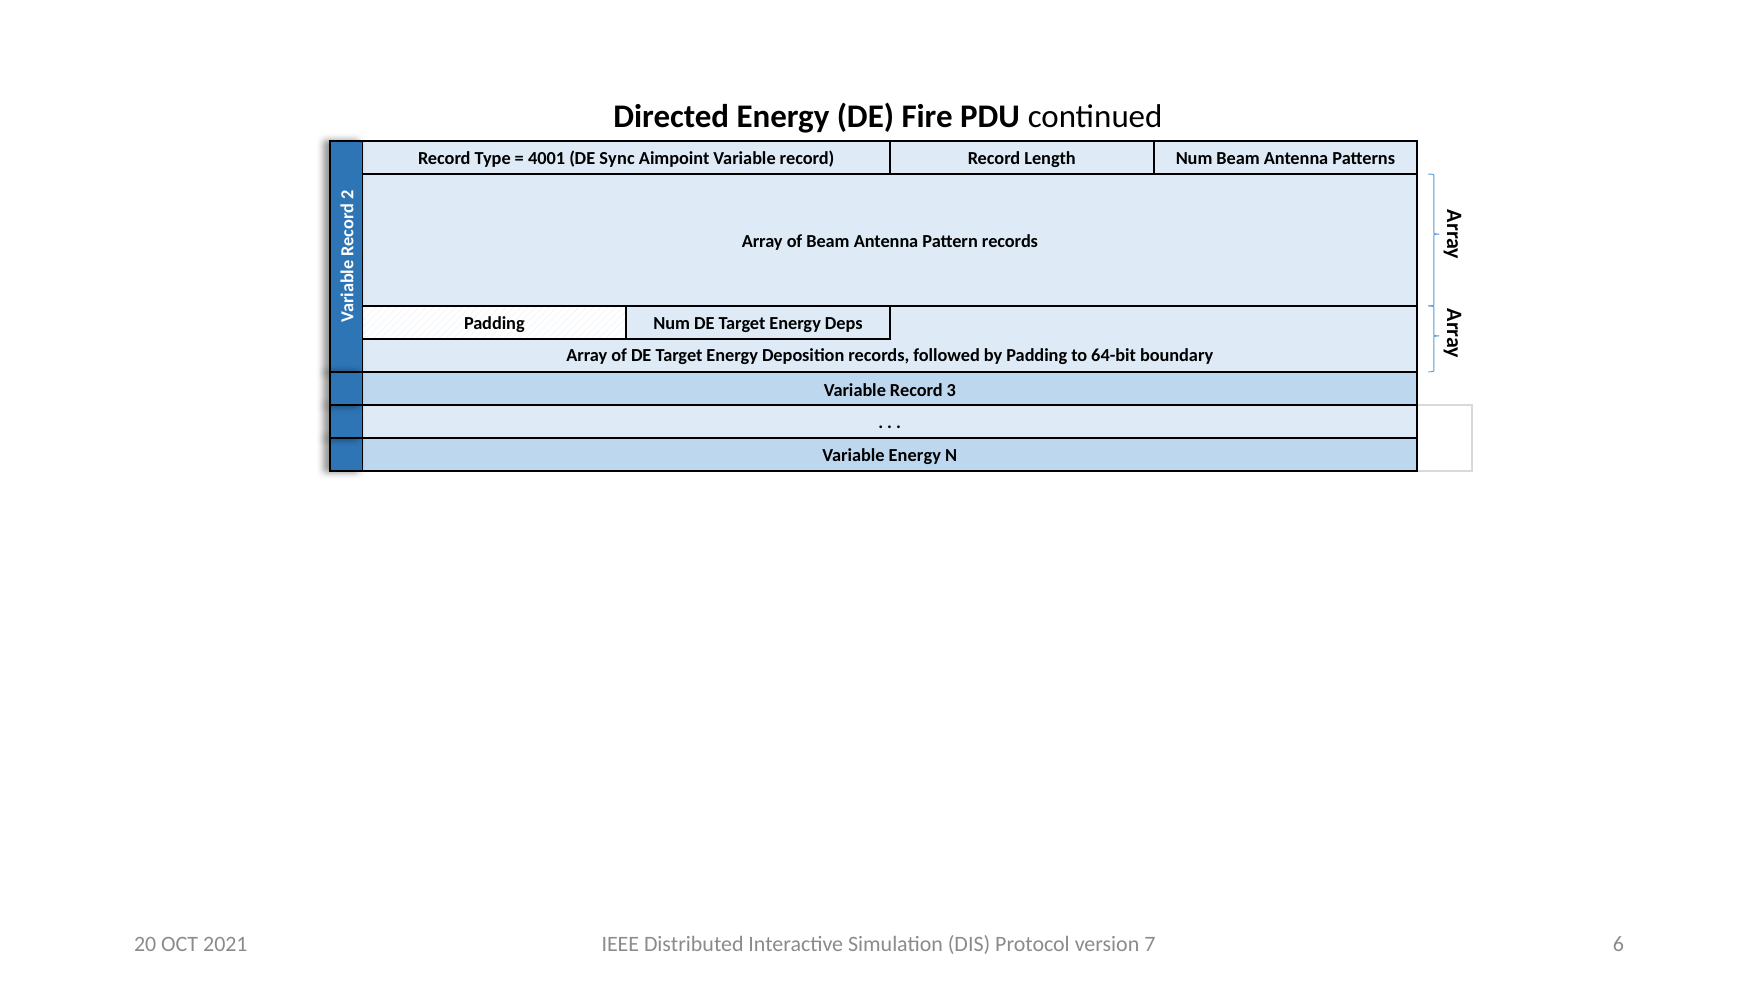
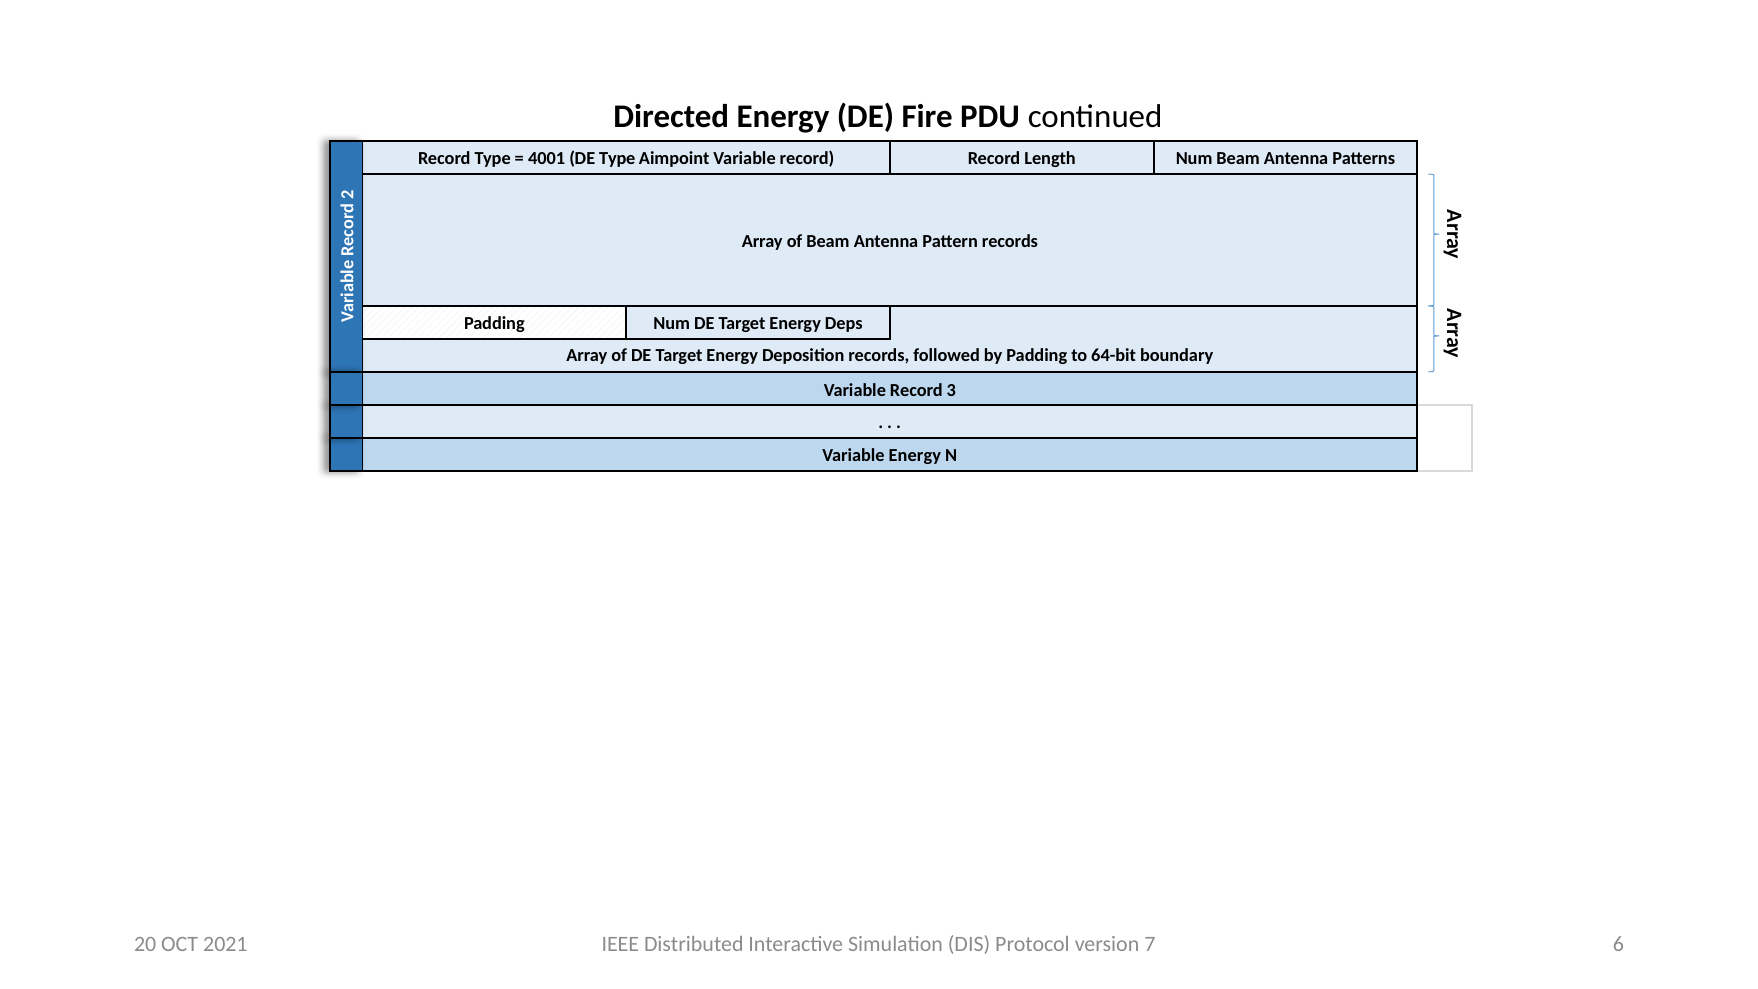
DE Sync: Sync -> Type
